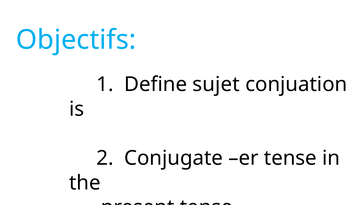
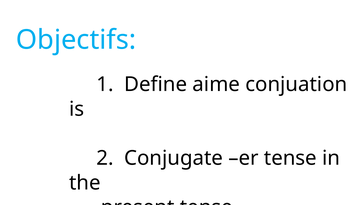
sujet: sujet -> aime
